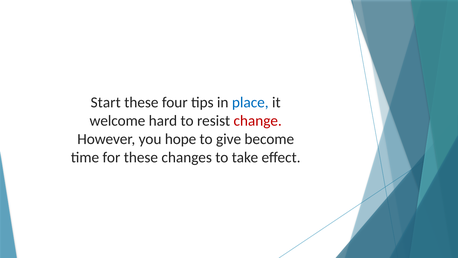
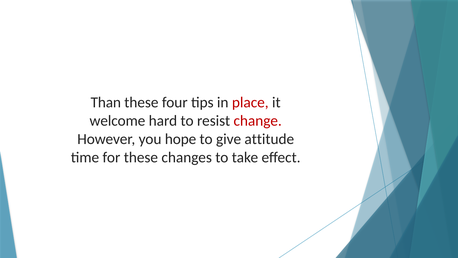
Start: Start -> Than
place colour: blue -> red
become: become -> attitude
